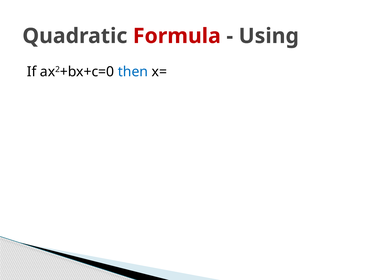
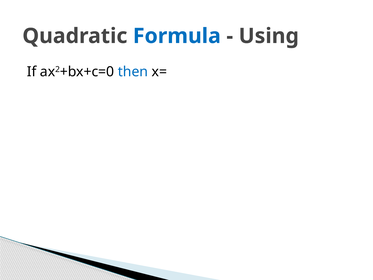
Formula colour: red -> blue
